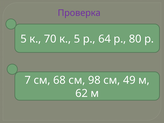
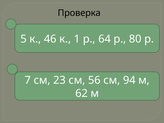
Проверка colour: purple -> black
70: 70 -> 46
к 5: 5 -> 1
68: 68 -> 23
98: 98 -> 56
49: 49 -> 94
